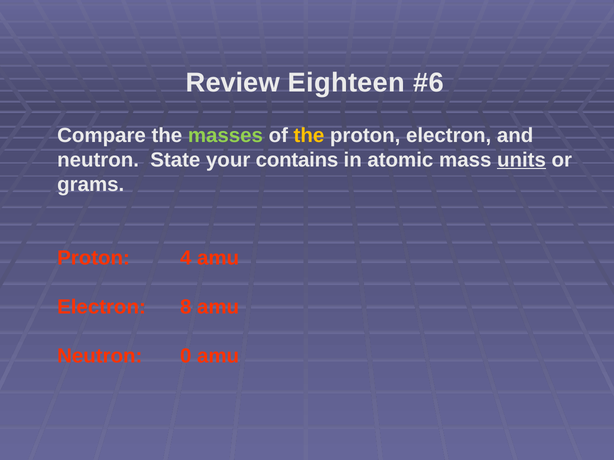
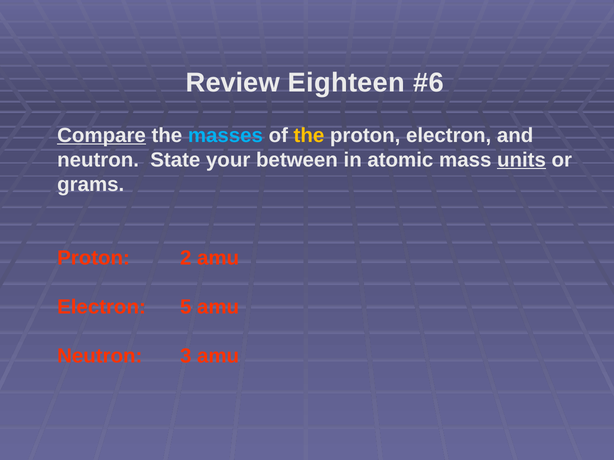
Compare underline: none -> present
masses colour: light green -> light blue
contains: contains -> between
4: 4 -> 2
8: 8 -> 5
0: 0 -> 3
